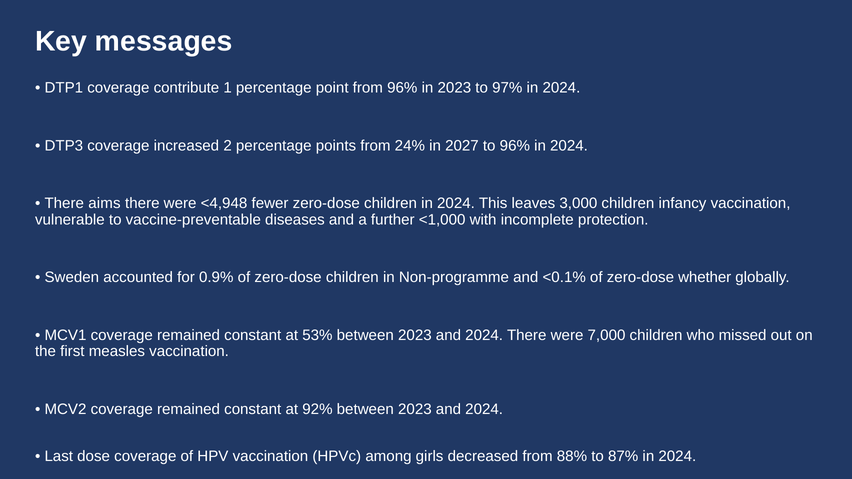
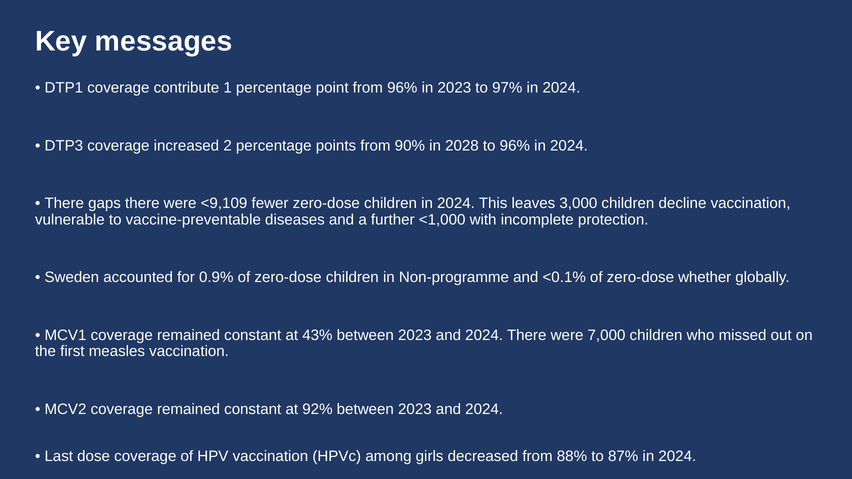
24%: 24% -> 90%
2027: 2027 -> 2028
aims: aims -> gaps
<4,948: <4,948 -> <9,109
infancy: infancy -> decline
53%: 53% -> 43%
